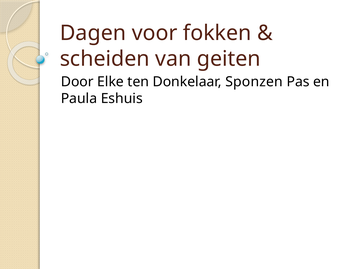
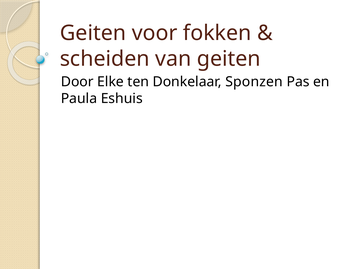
Dagen at (93, 33): Dagen -> Geiten
